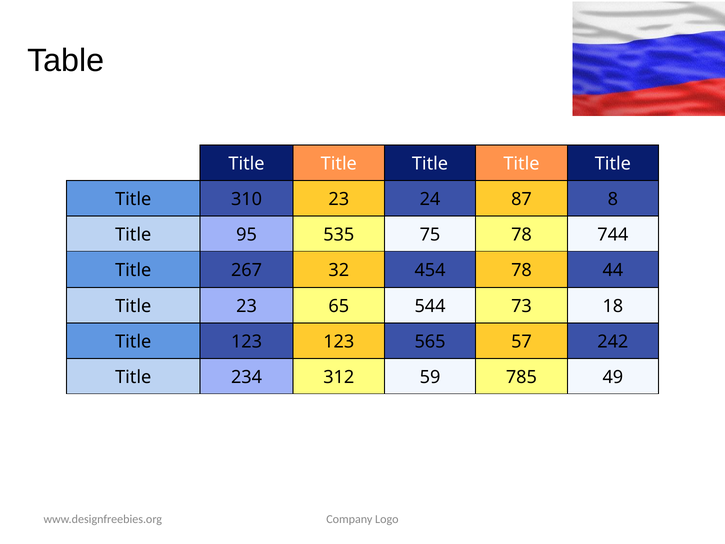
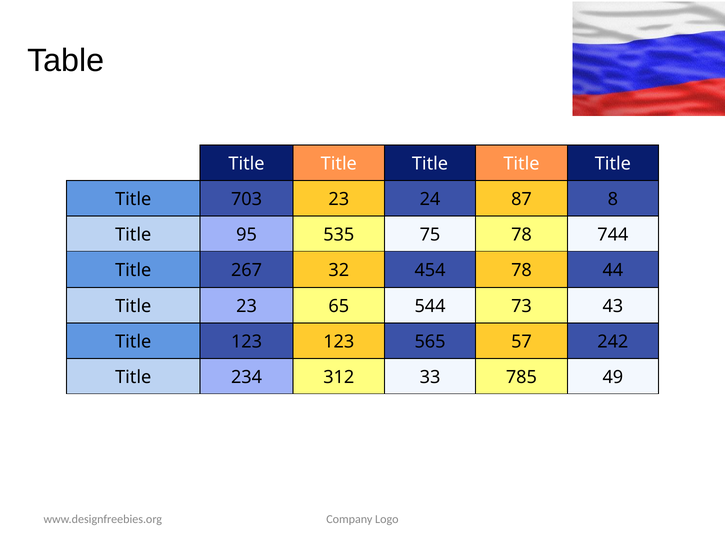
310: 310 -> 703
18: 18 -> 43
59: 59 -> 33
